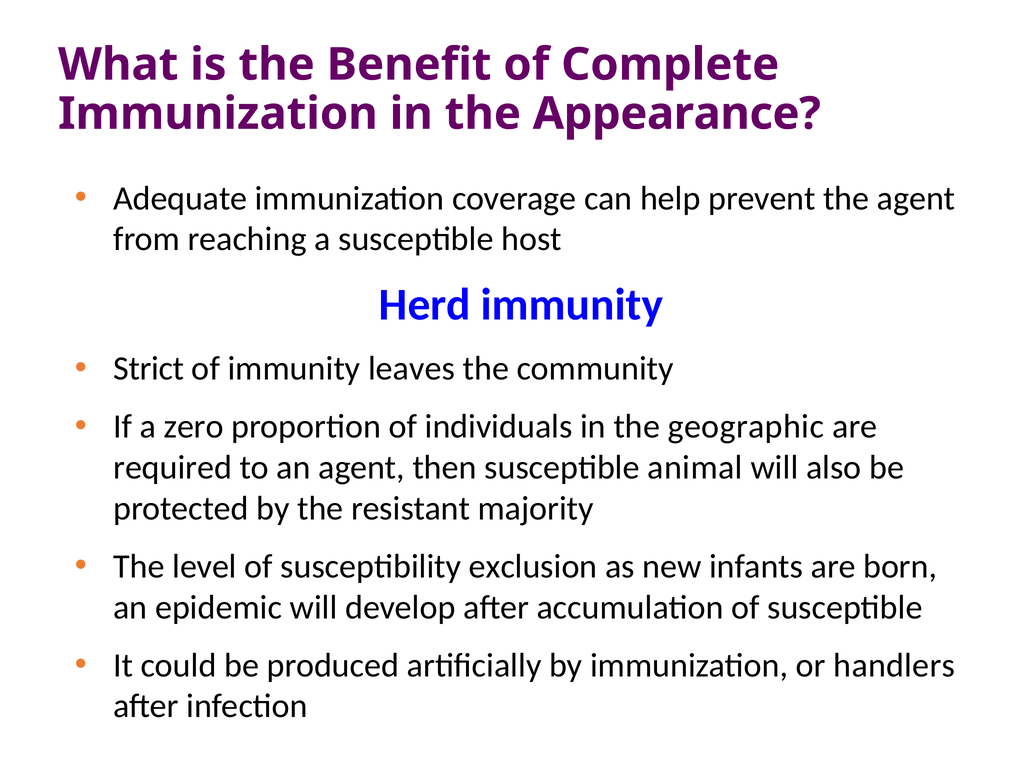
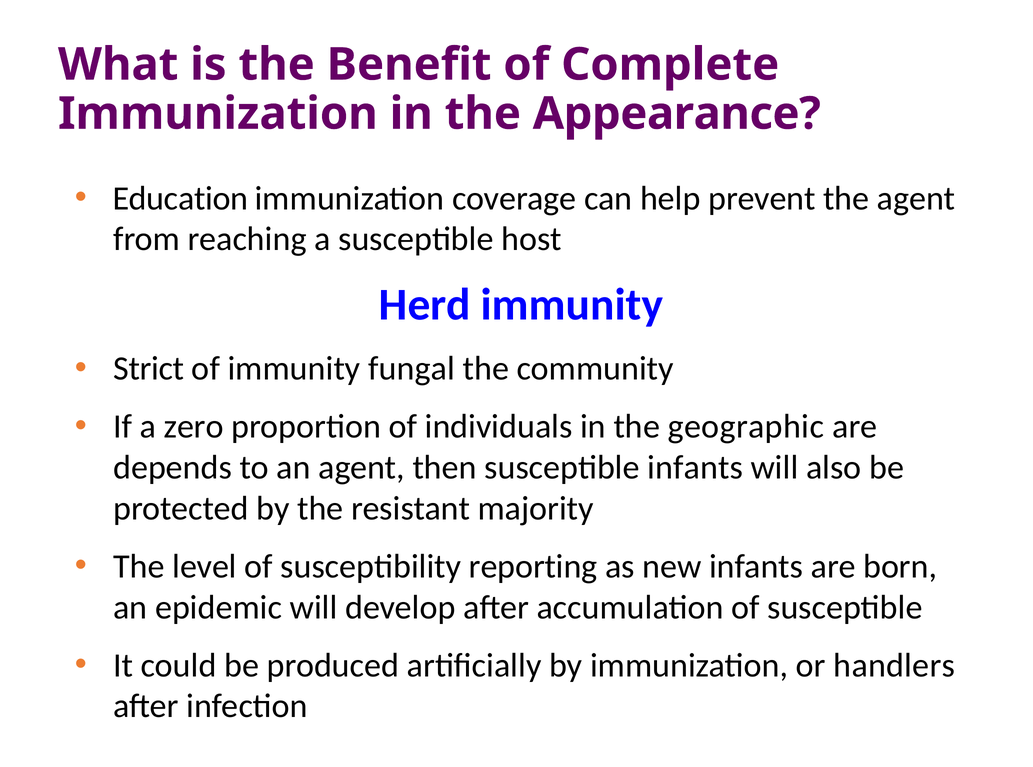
Adequate: Adequate -> Education
leaves: leaves -> fungal
required: required -> depends
susceptible animal: animal -> infants
exclusion: exclusion -> reporting
